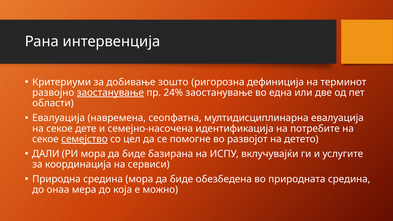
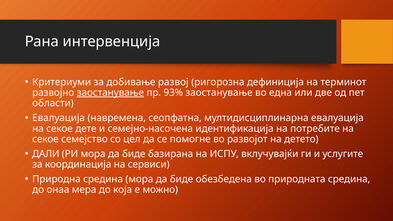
зошто: зошто -> развој
24%: 24% -> 93%
семејство underline: present -> none
